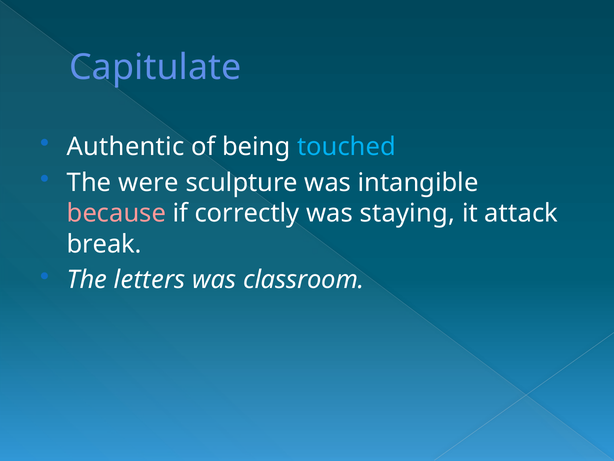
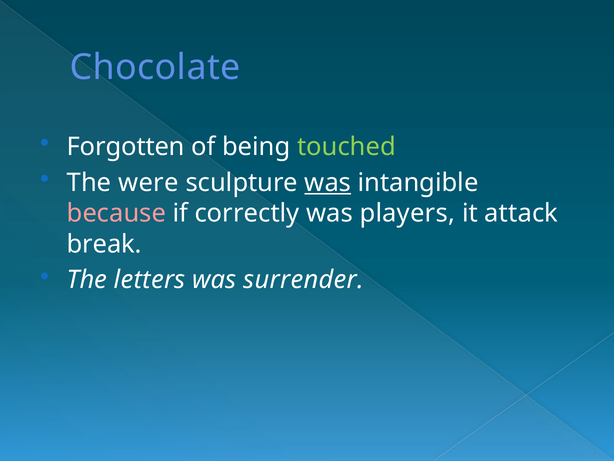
Capitulate: Capitulate -> Chocolate
Authentic: Authentic -> Forgotten
touched colour: light blue -> light green
was at (328, 182) underline: none -> present
staying: staying -> players
classroom: classroom -> surrender
